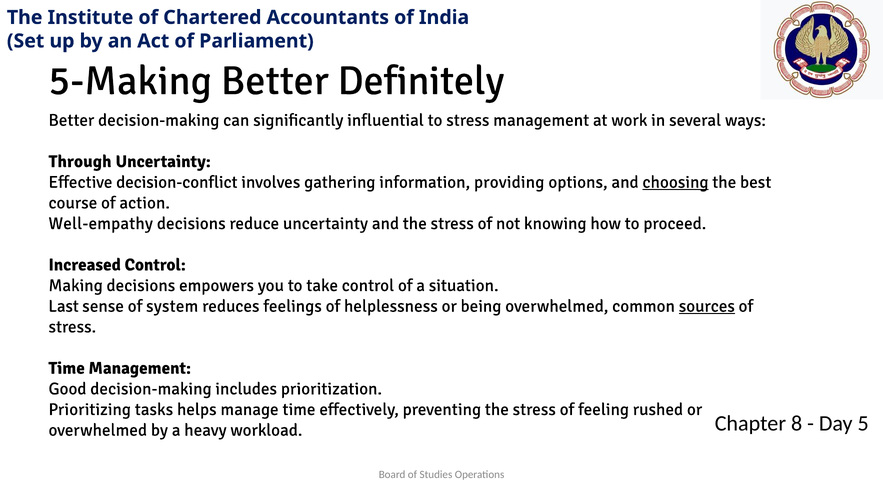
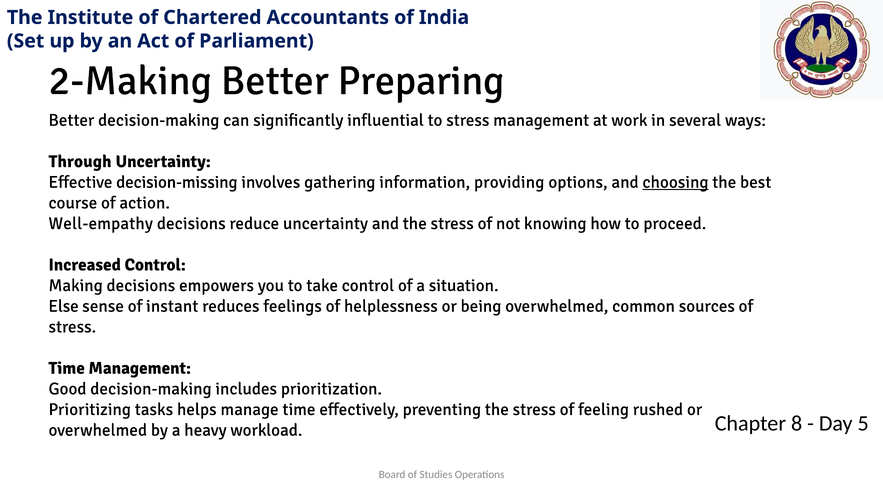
5-Making: 5-Making -> 2-Making
Definitely: Definitely -> Preparing
decision-conflict: decision-conflict -> decision-missing
Last: Last -> Else
system: system -> instant
sources underline: present -> none
